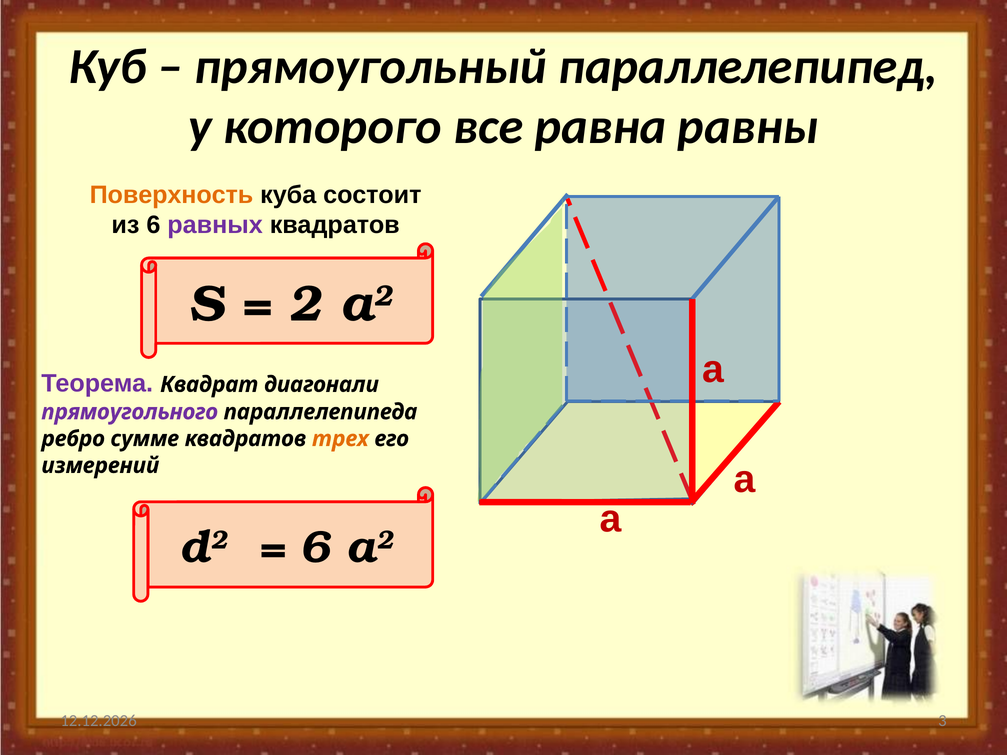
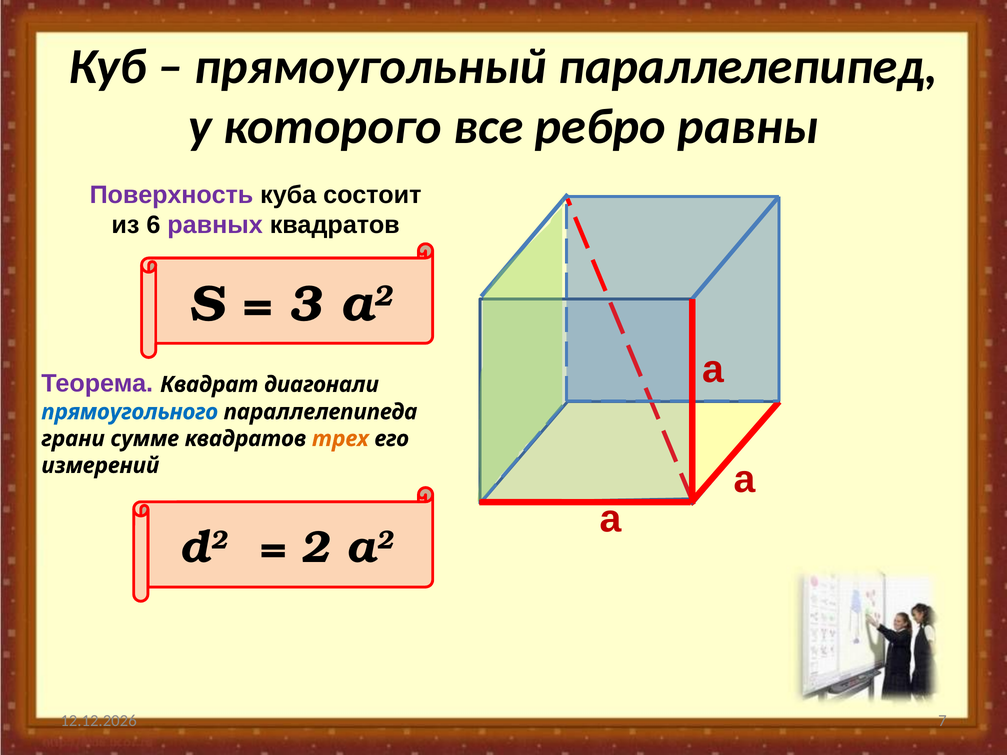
равна: равна -> ребро
Поверхность colour: orange -> purple
2: 2 -> 3
прямоугольного colour: purple -> blue
ребро: ребро -> грани
6 at (315, 548): 6 -> 2
3: 3 -> 7
